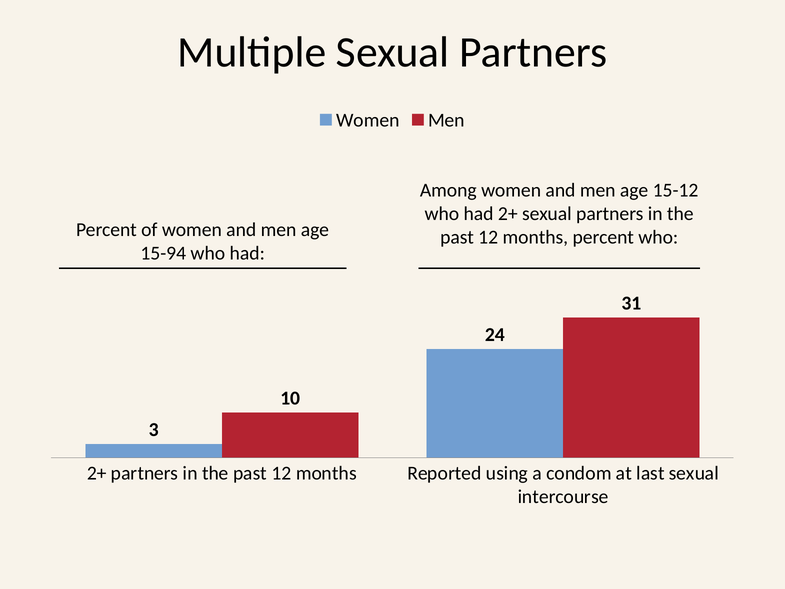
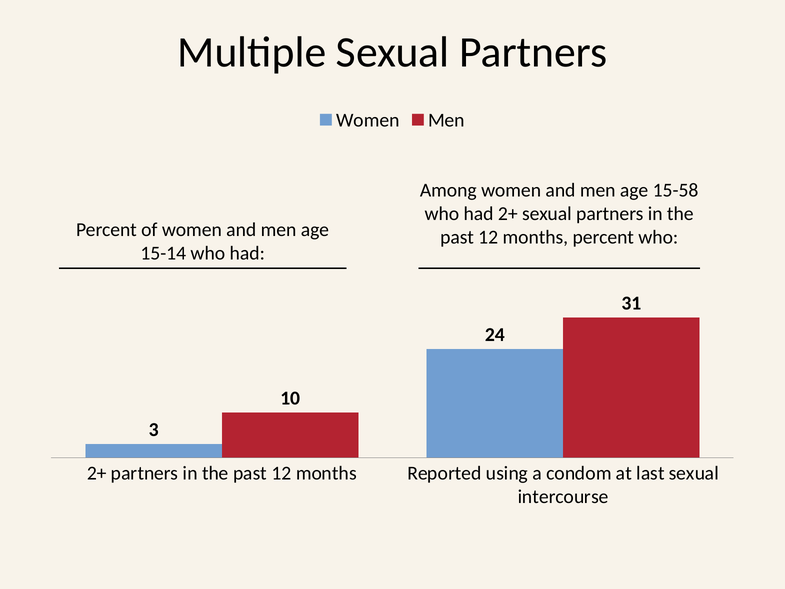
15-12: 15-12 -> 15-58
15-94: 15-94 -> 15-14
